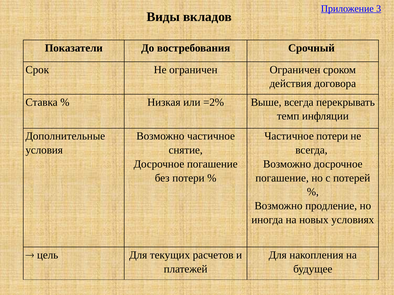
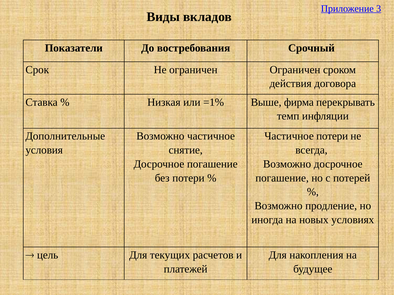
=2%: =2% -> =1%
Выше всегда: всегда -> фирма
